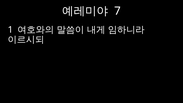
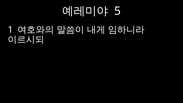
7: 7 -> 5
